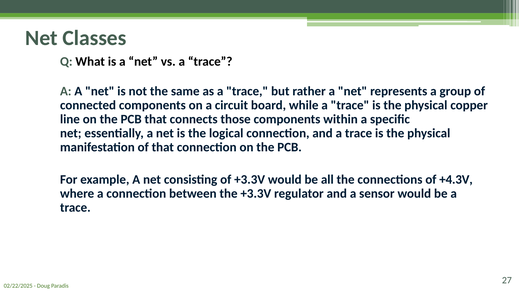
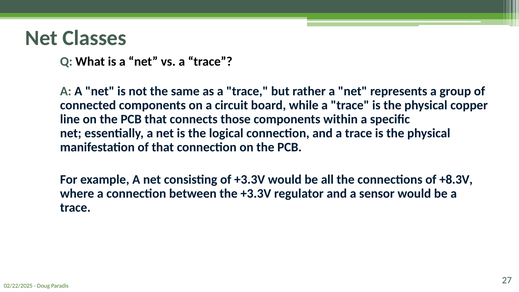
+4.3V: +4.3V -> +8.3V
